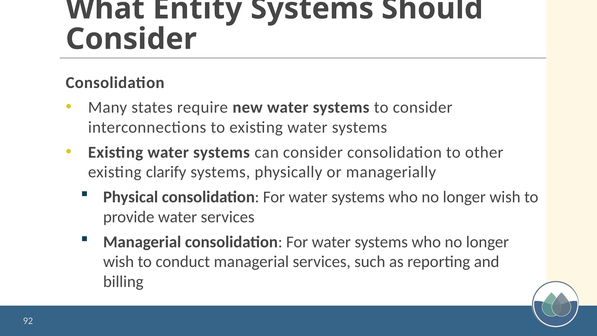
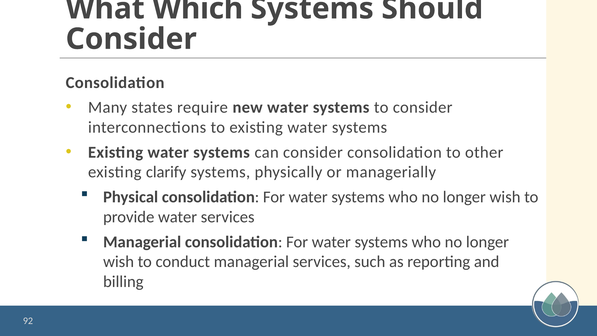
Entity: Entity -> Which
